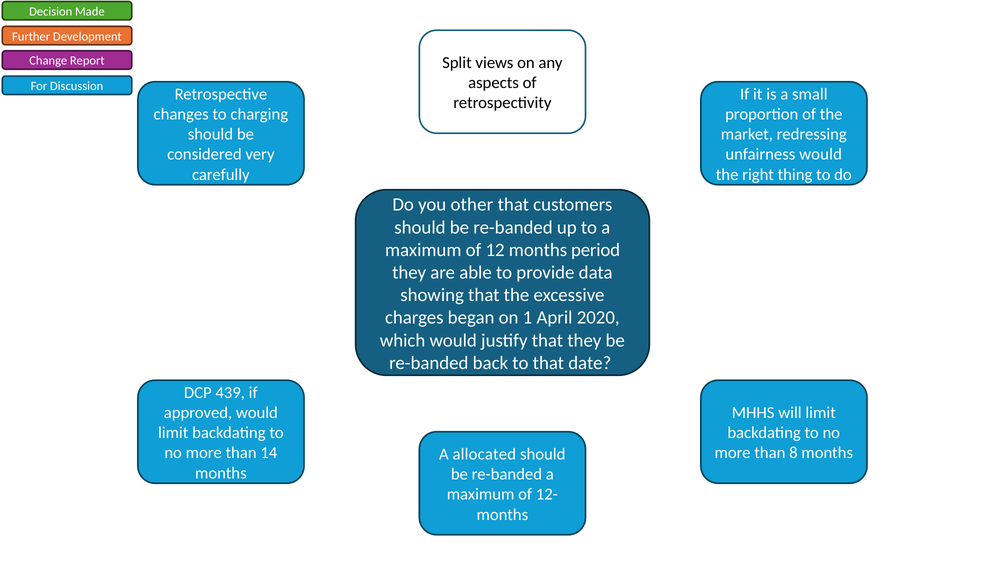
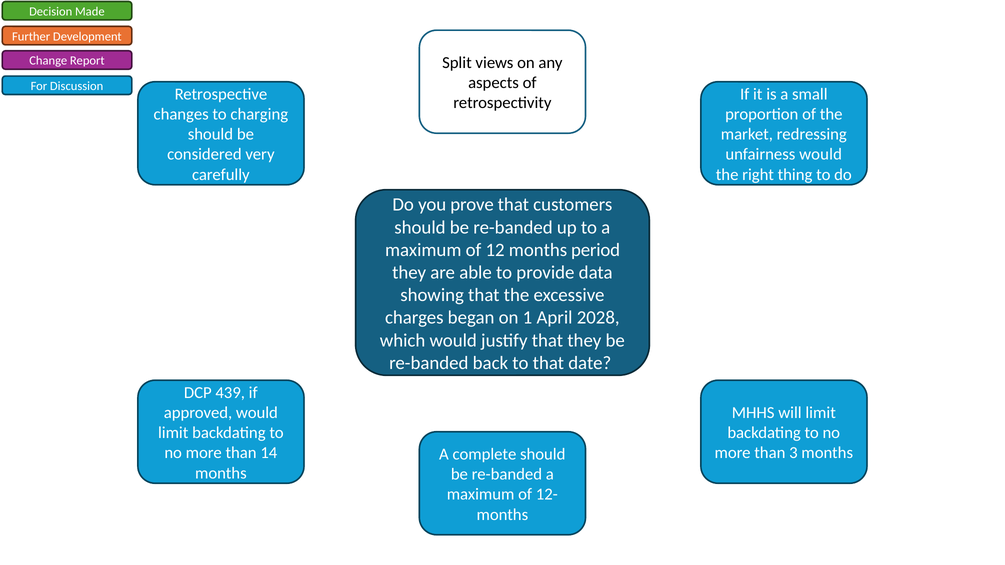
other: other -> prove
2020: 2020 -> 2028
8: 8 -> 3
allocated: allocated -> complete
